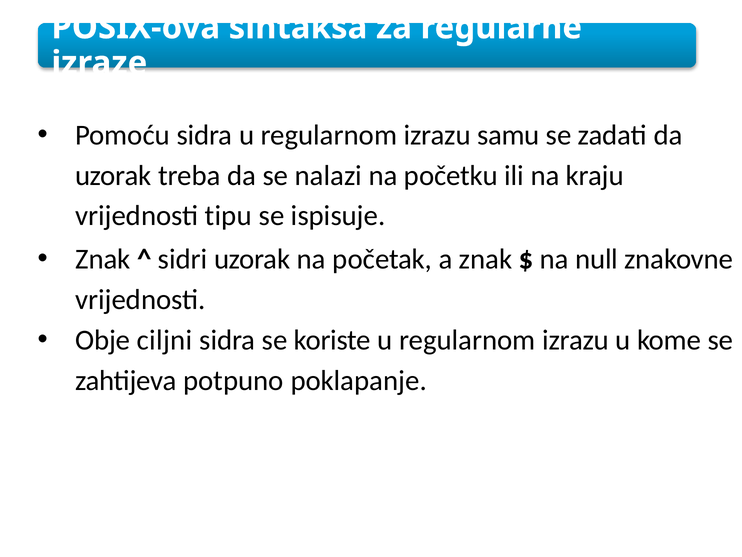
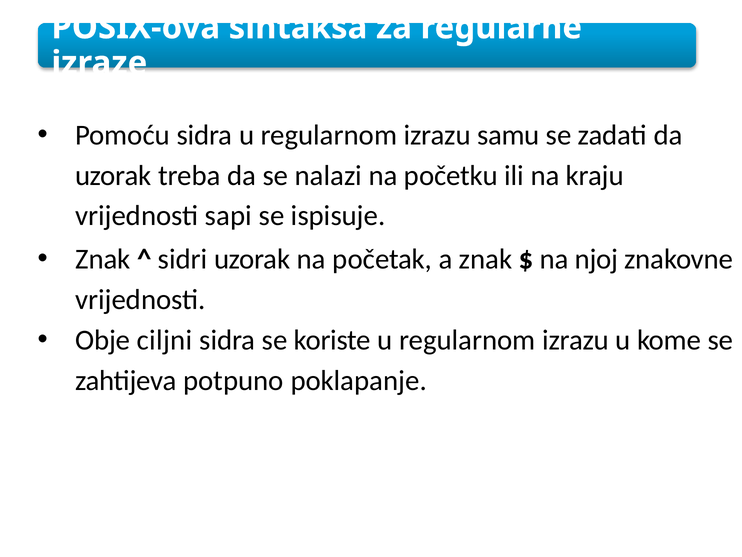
tipu: tipu -> sapi
null: null -> njoj
